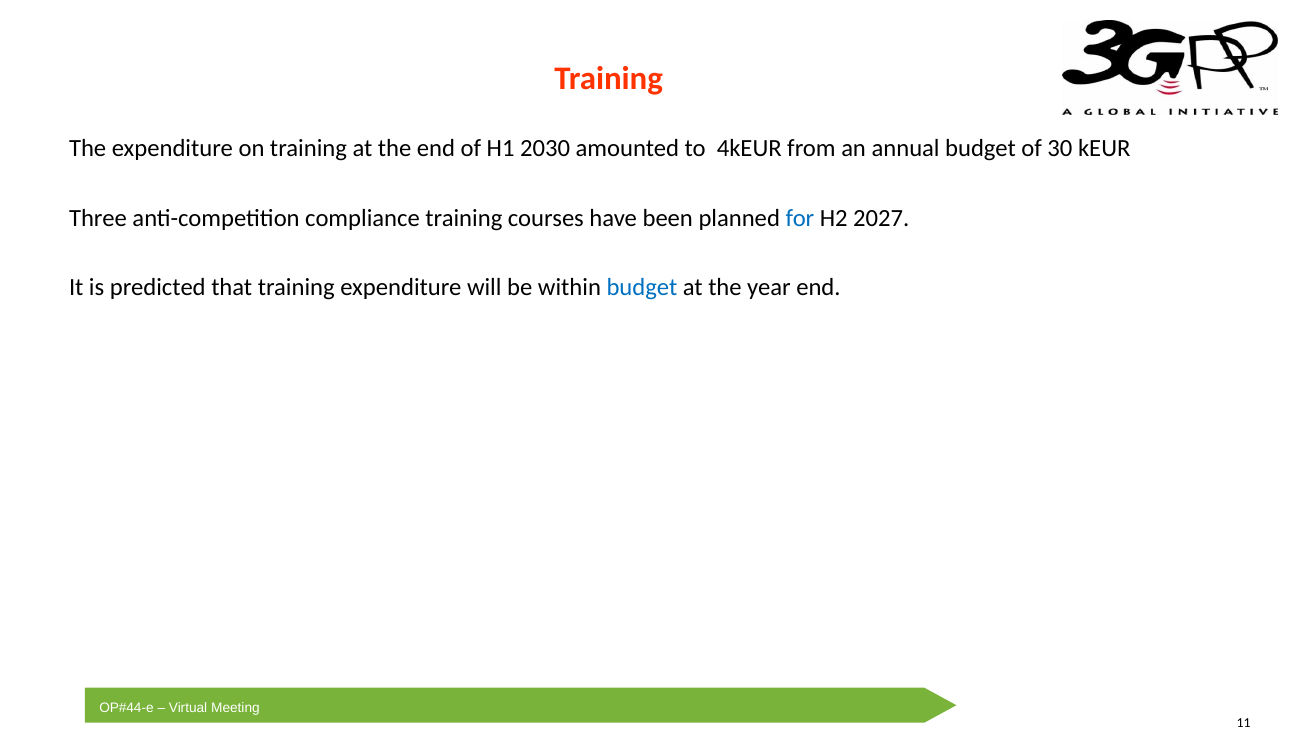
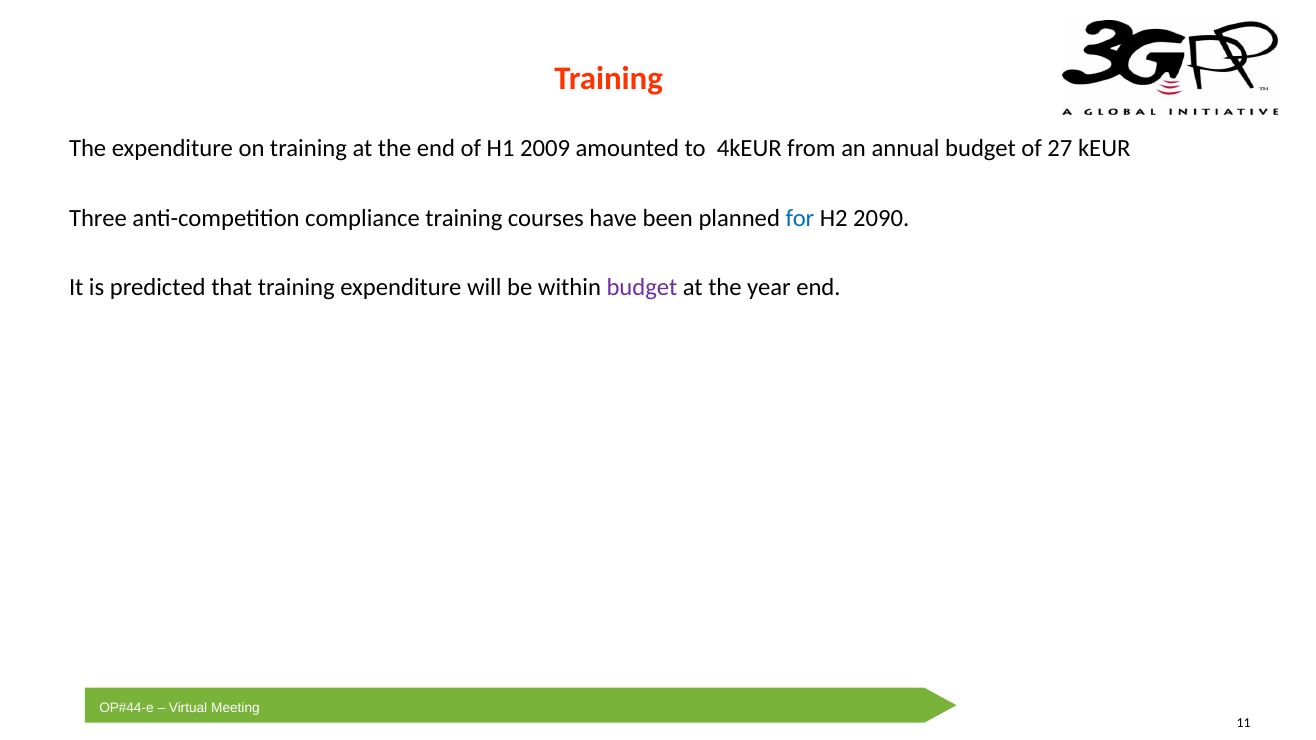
2030: 2030 -> 2009
30: 30 -> 27
2027: 2027 -> 2090
budget at (642, 287) colour: blue -> purple
